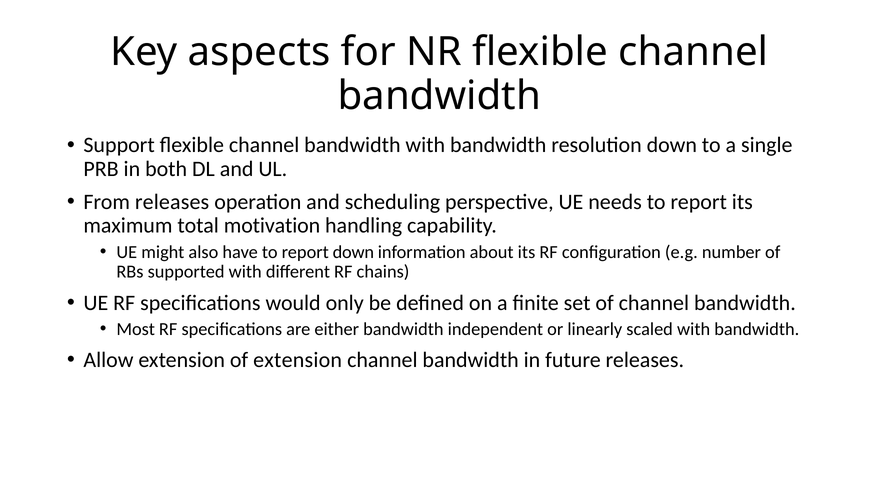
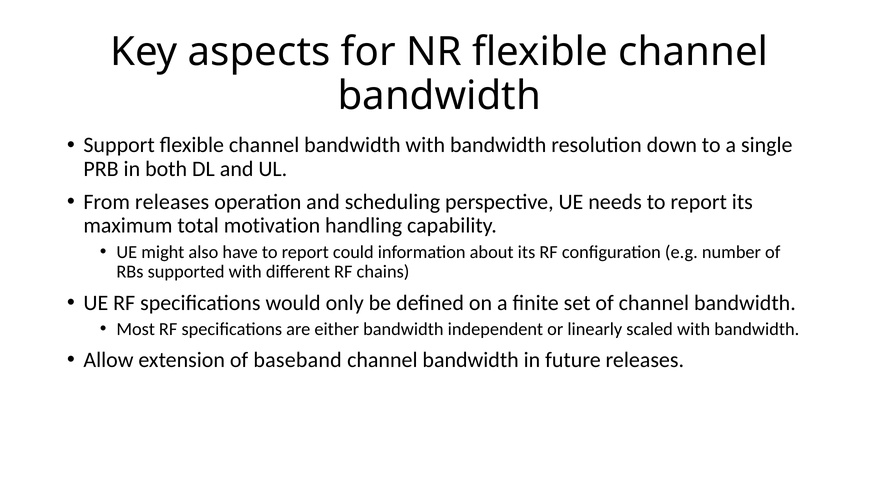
report down: down -> could
of extension: extension -> baseband
